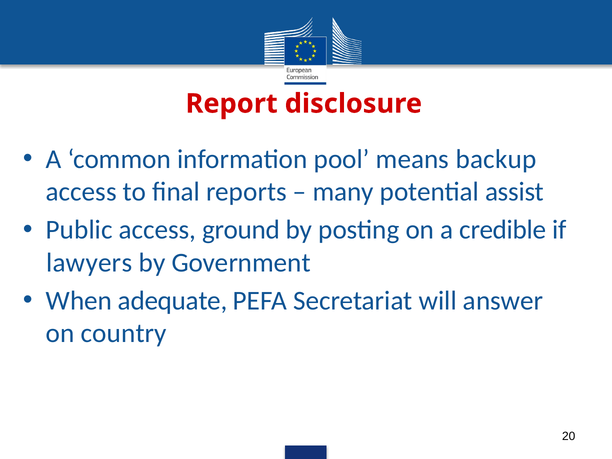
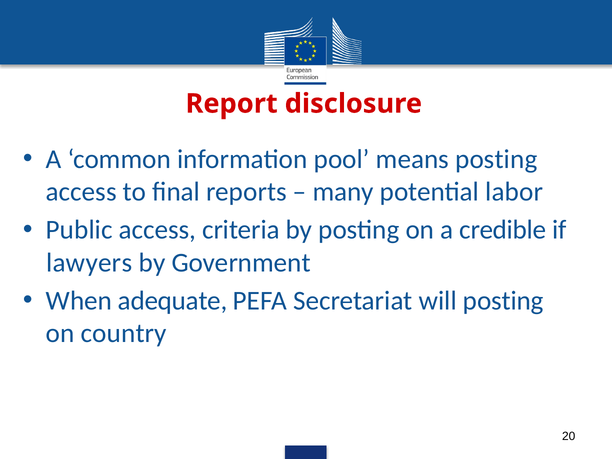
means backup: backup -> posting
assist: assist -> labor
ground: ground -> criteria
will answer: answer -> posting
